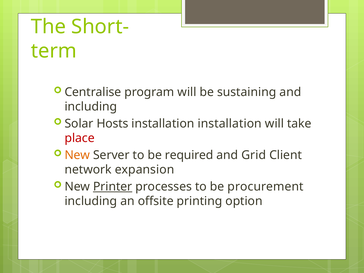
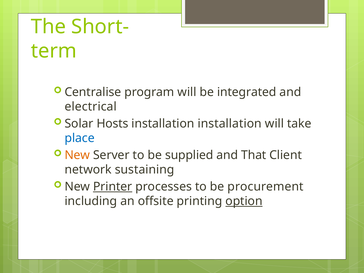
sustaining: sustaining -> integrated
including at (91, 107): including -> electrical
place colour: red -> blue
required: required -> supplied
Grid: Grid -> That
expansion: expansion -> sustaining
option underline: none -> present
